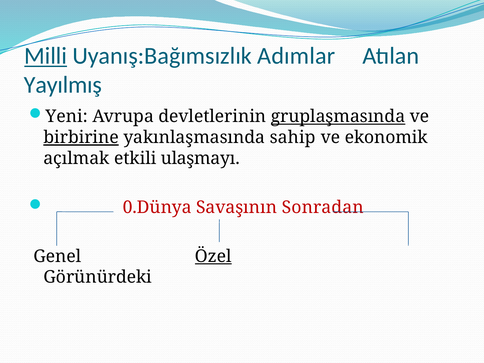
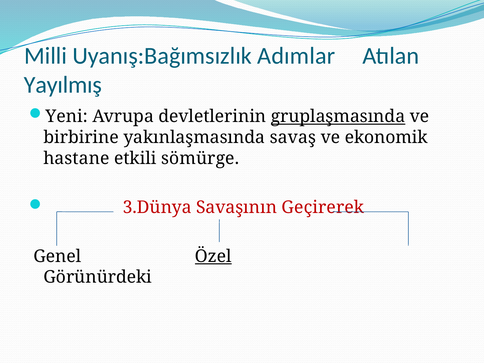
Milli underline: present -> none
birbirine underline: present -> none
sahip: sahip -> savaş
açılmak: açılmak -> hastane
ulaşmayı: ulaşmayı -> sömürge
0.Dünya: 0.Dünya -> 3.Dünya
Sonradan: Sonradan -> Geçirerek
